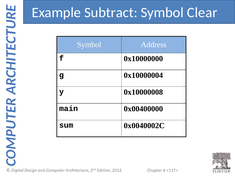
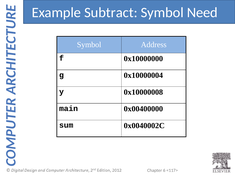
Clear: Clear -> Need
